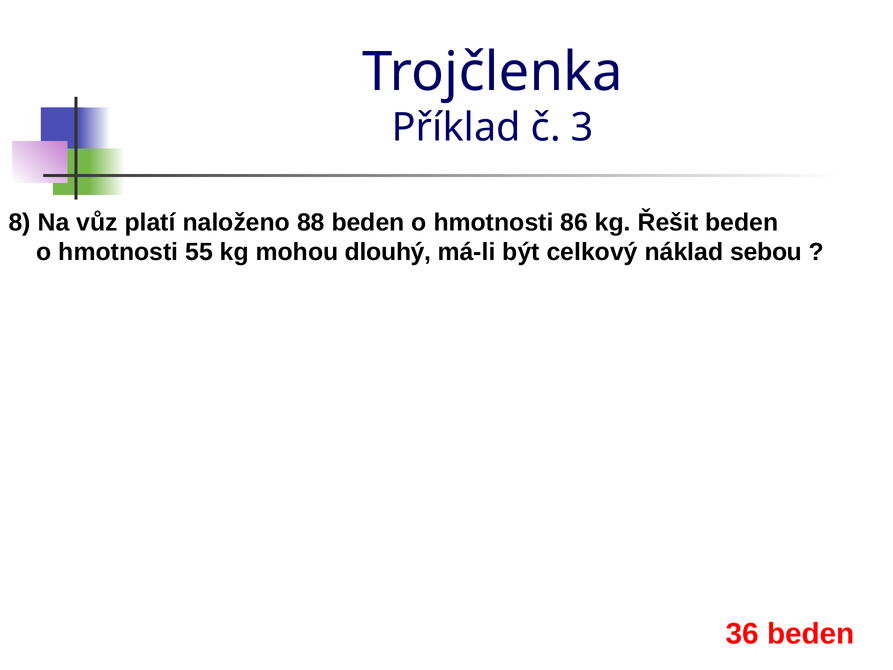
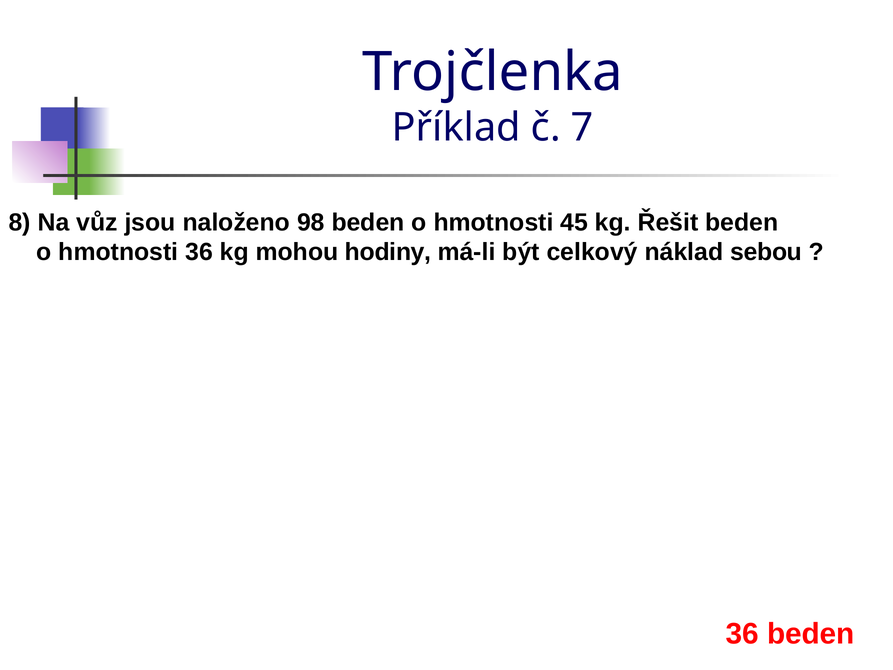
3: 3 -> 7
platí: platí -> jsou
88: 88 -> 98
86: 86 -> 45
hmotnosti 55: 55 -> 36
dlouhý: dlouhý -> hodiny
